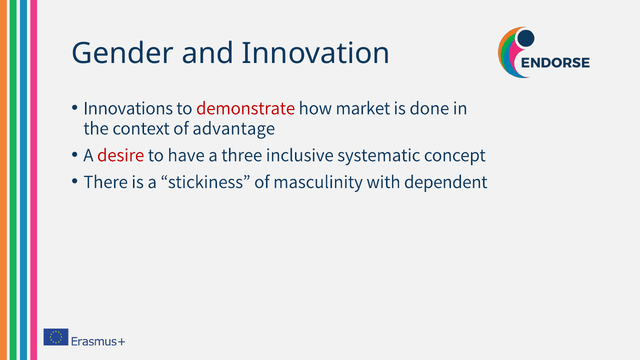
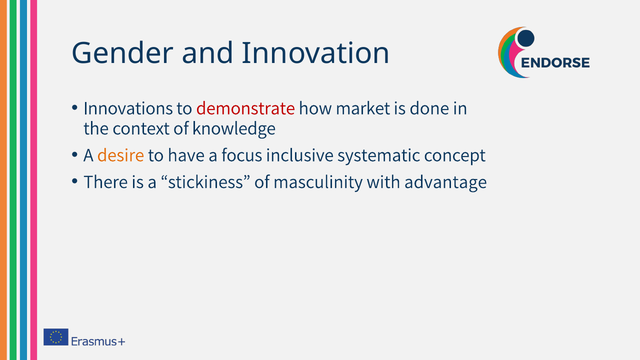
advantage: advantage -> knowledge
desire colour: red -> orange
three: three -> focus
dependent: dependent -> advantage
